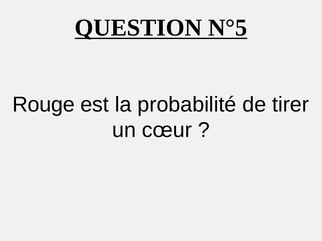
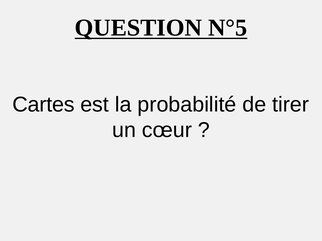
Rouge: Rouge -> Cartes
